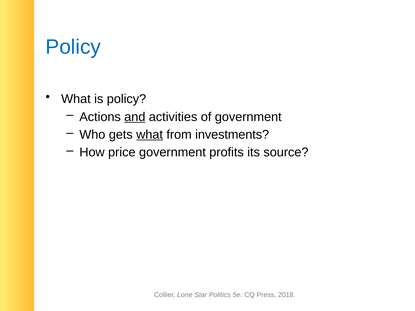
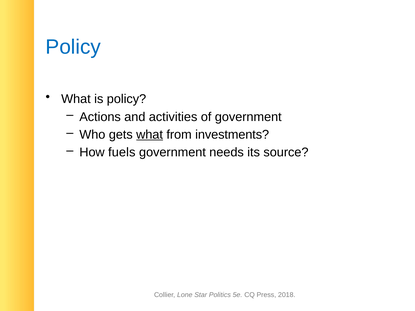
and underline: present -> none
price: price -> fuels
profits: profits -> needs
